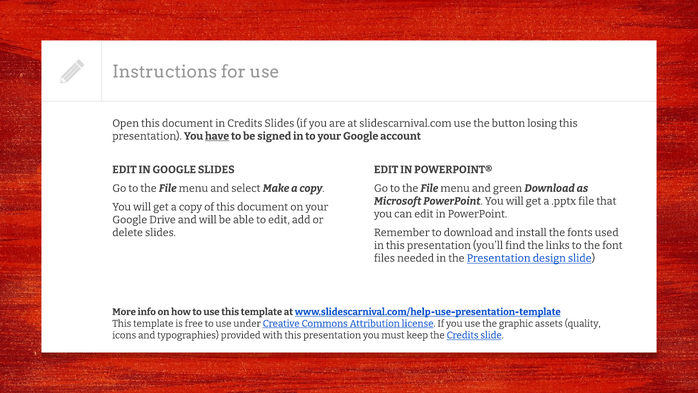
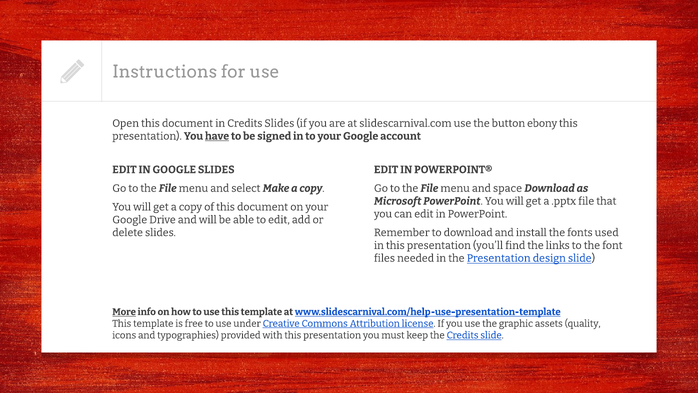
losing: losing -> ebony
green: green -> space
More underline: none -> present
